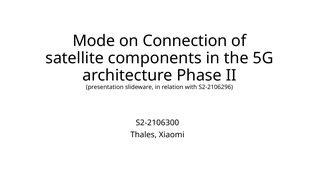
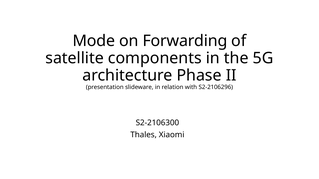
Connection: Connection -> Forwarding
